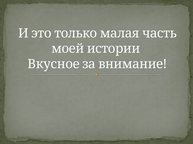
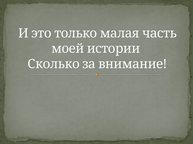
Вкусное: Вкусное -> Сколько
